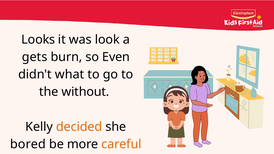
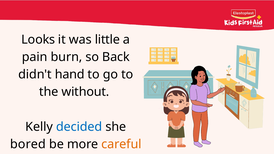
look: look -> little
gets: gets -> pain
Even: Even -> Back
what: what -> hand
decided colour: orange -> blue
